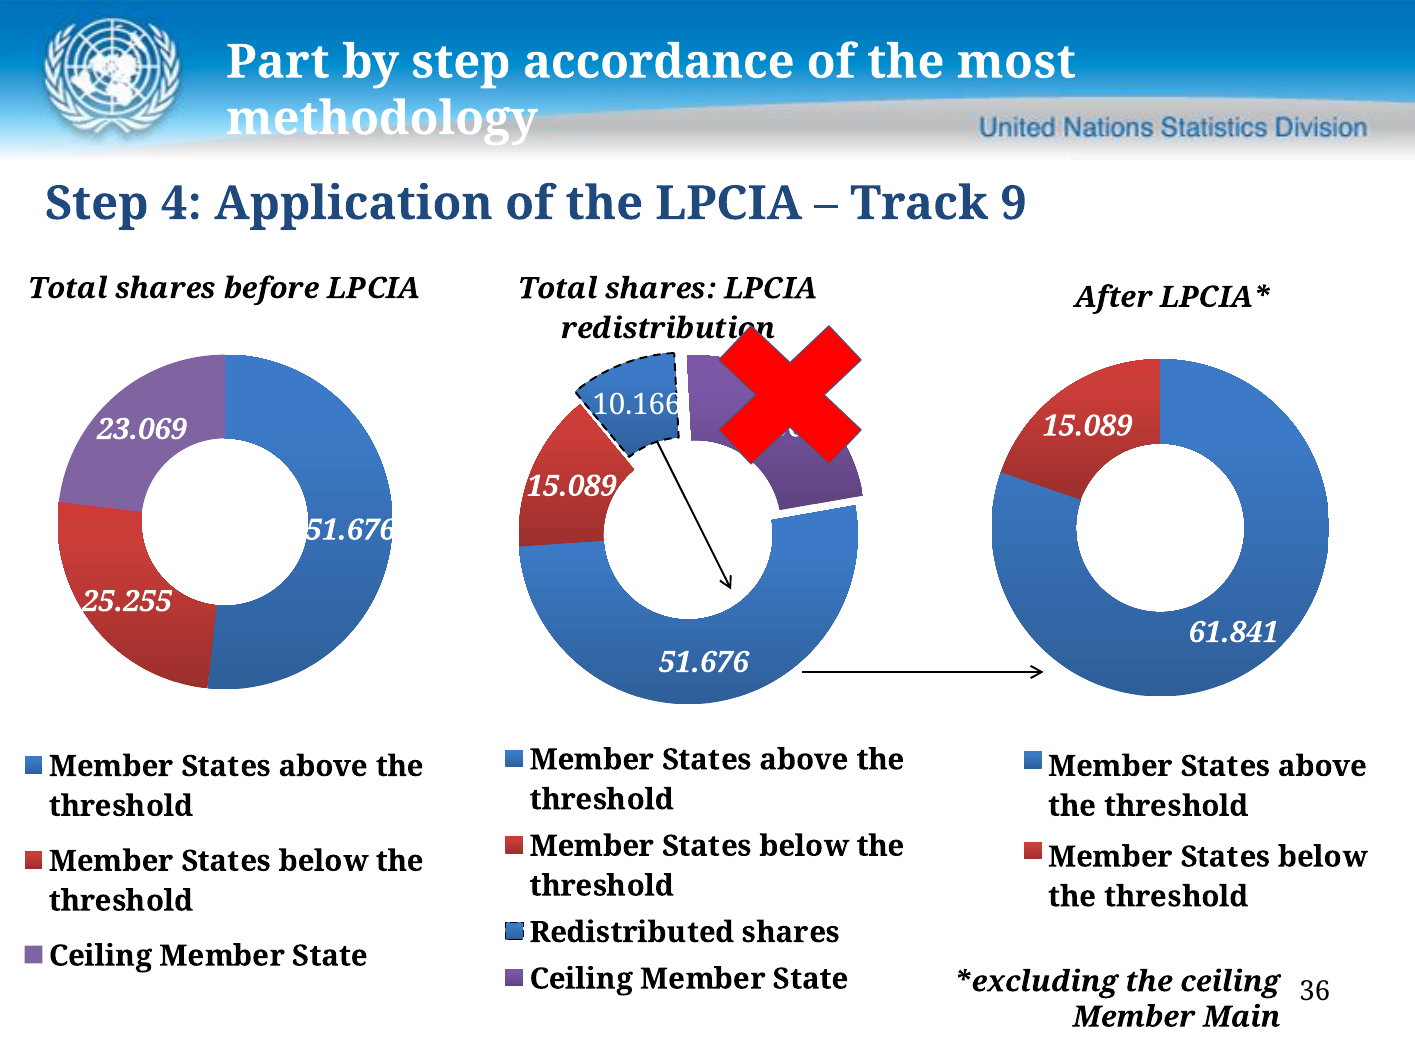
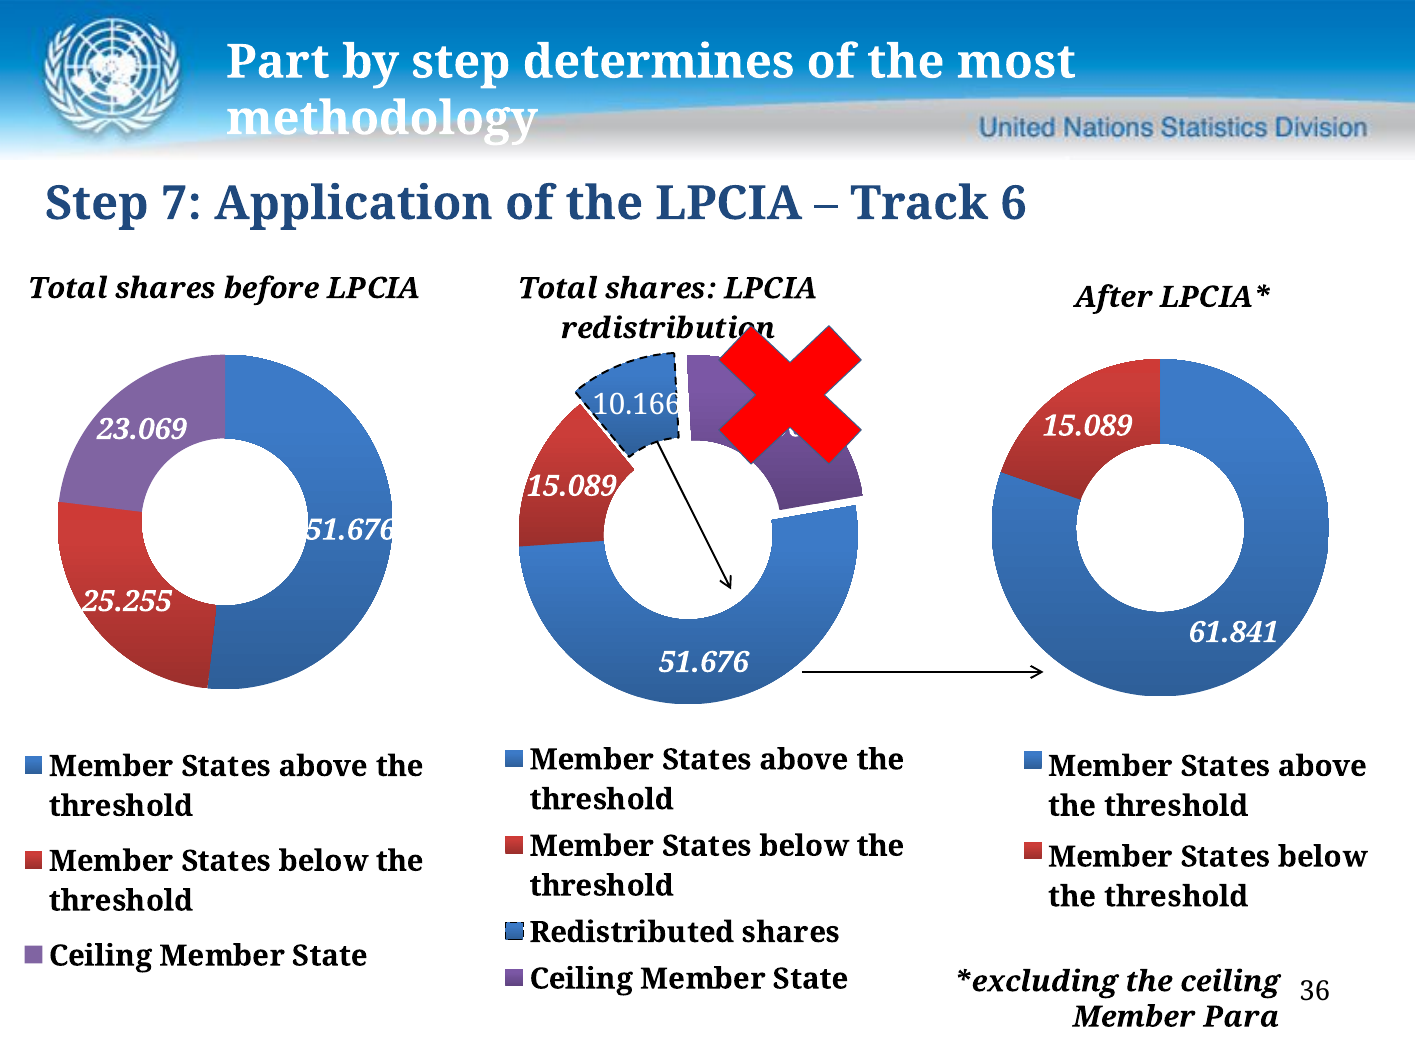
accordance: accordance -> determines
4: 4 -> 7
9: 9 -> 6
Main: Main -> Para
